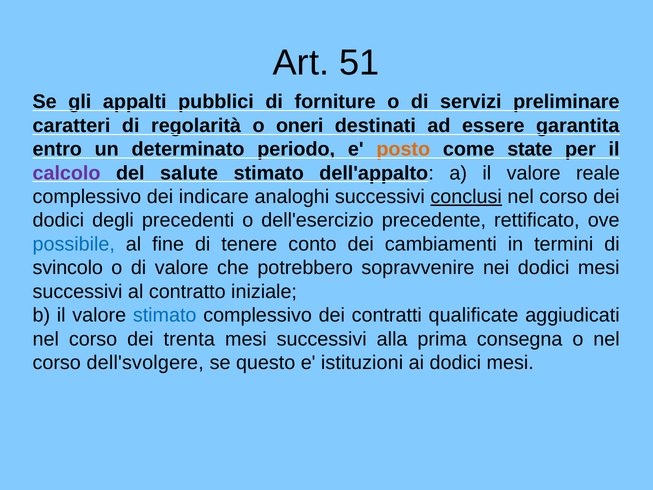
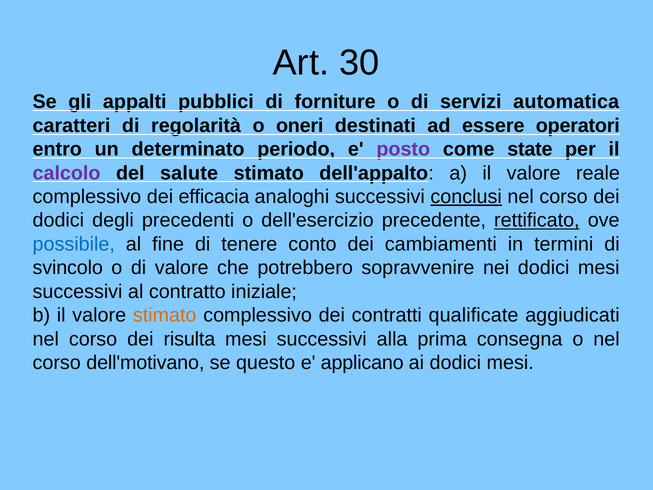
51: 51 -> 30
preliminare: preliminare -> automatica
garantita: garantita -> operatori
posto colour: orange -> purple
indicare: indicare -> efficacia
rettificato underline: none -> present
stimato at (165, 315) colour: blue -> orange
trenta: trenta -> risulta
dell'svolgere: dell'svolgere -> dell'motivano
istituzioni: istituzioni -> applicano
